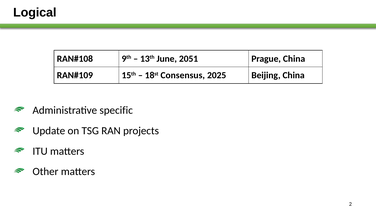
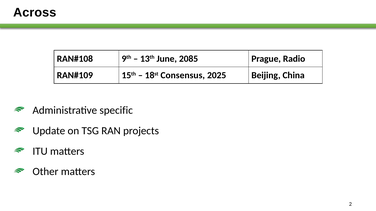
Logical: Logical -> Across
2051: 2051 -> 2085
Prague China: China -> Radio
